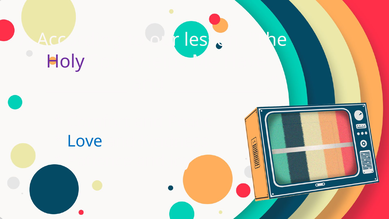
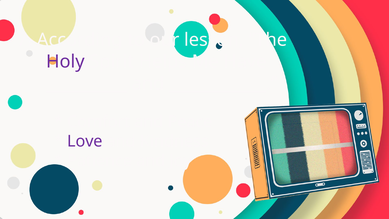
Love colour: blue -> purple
